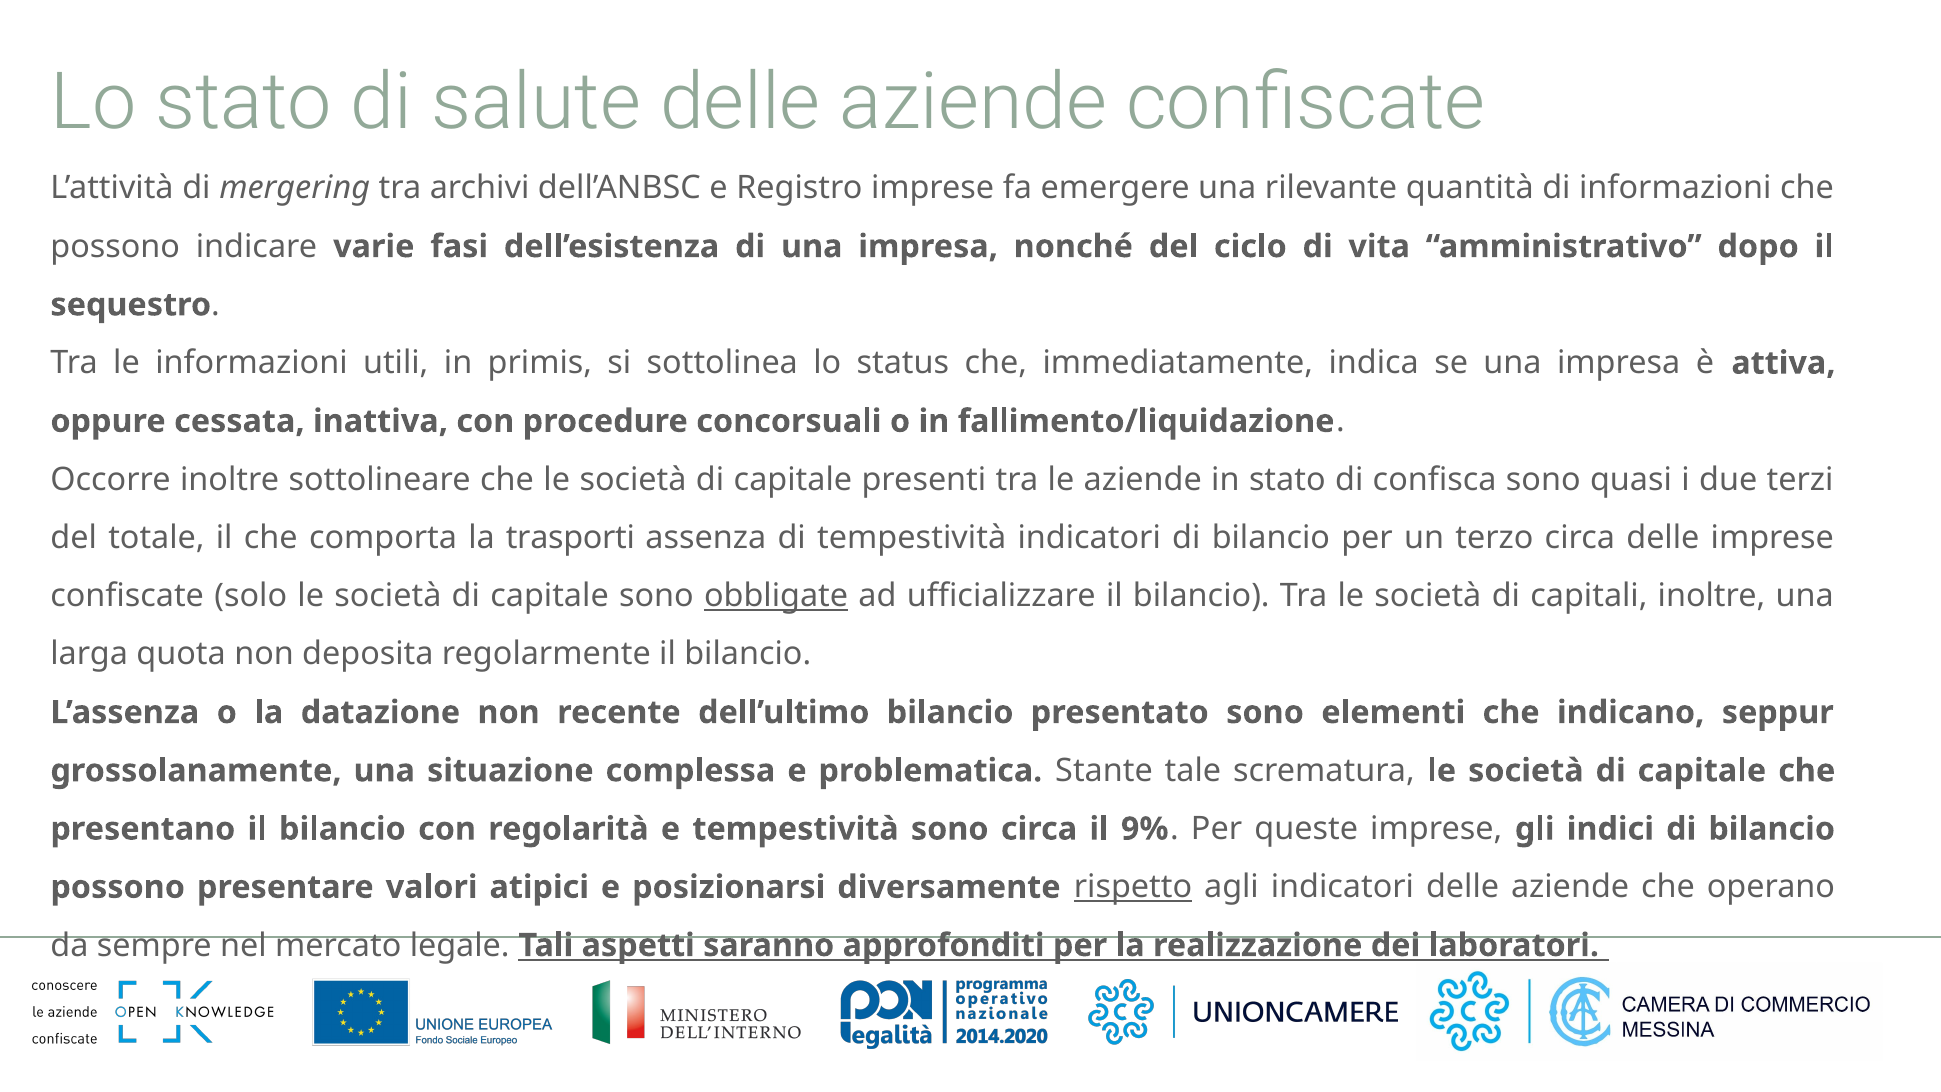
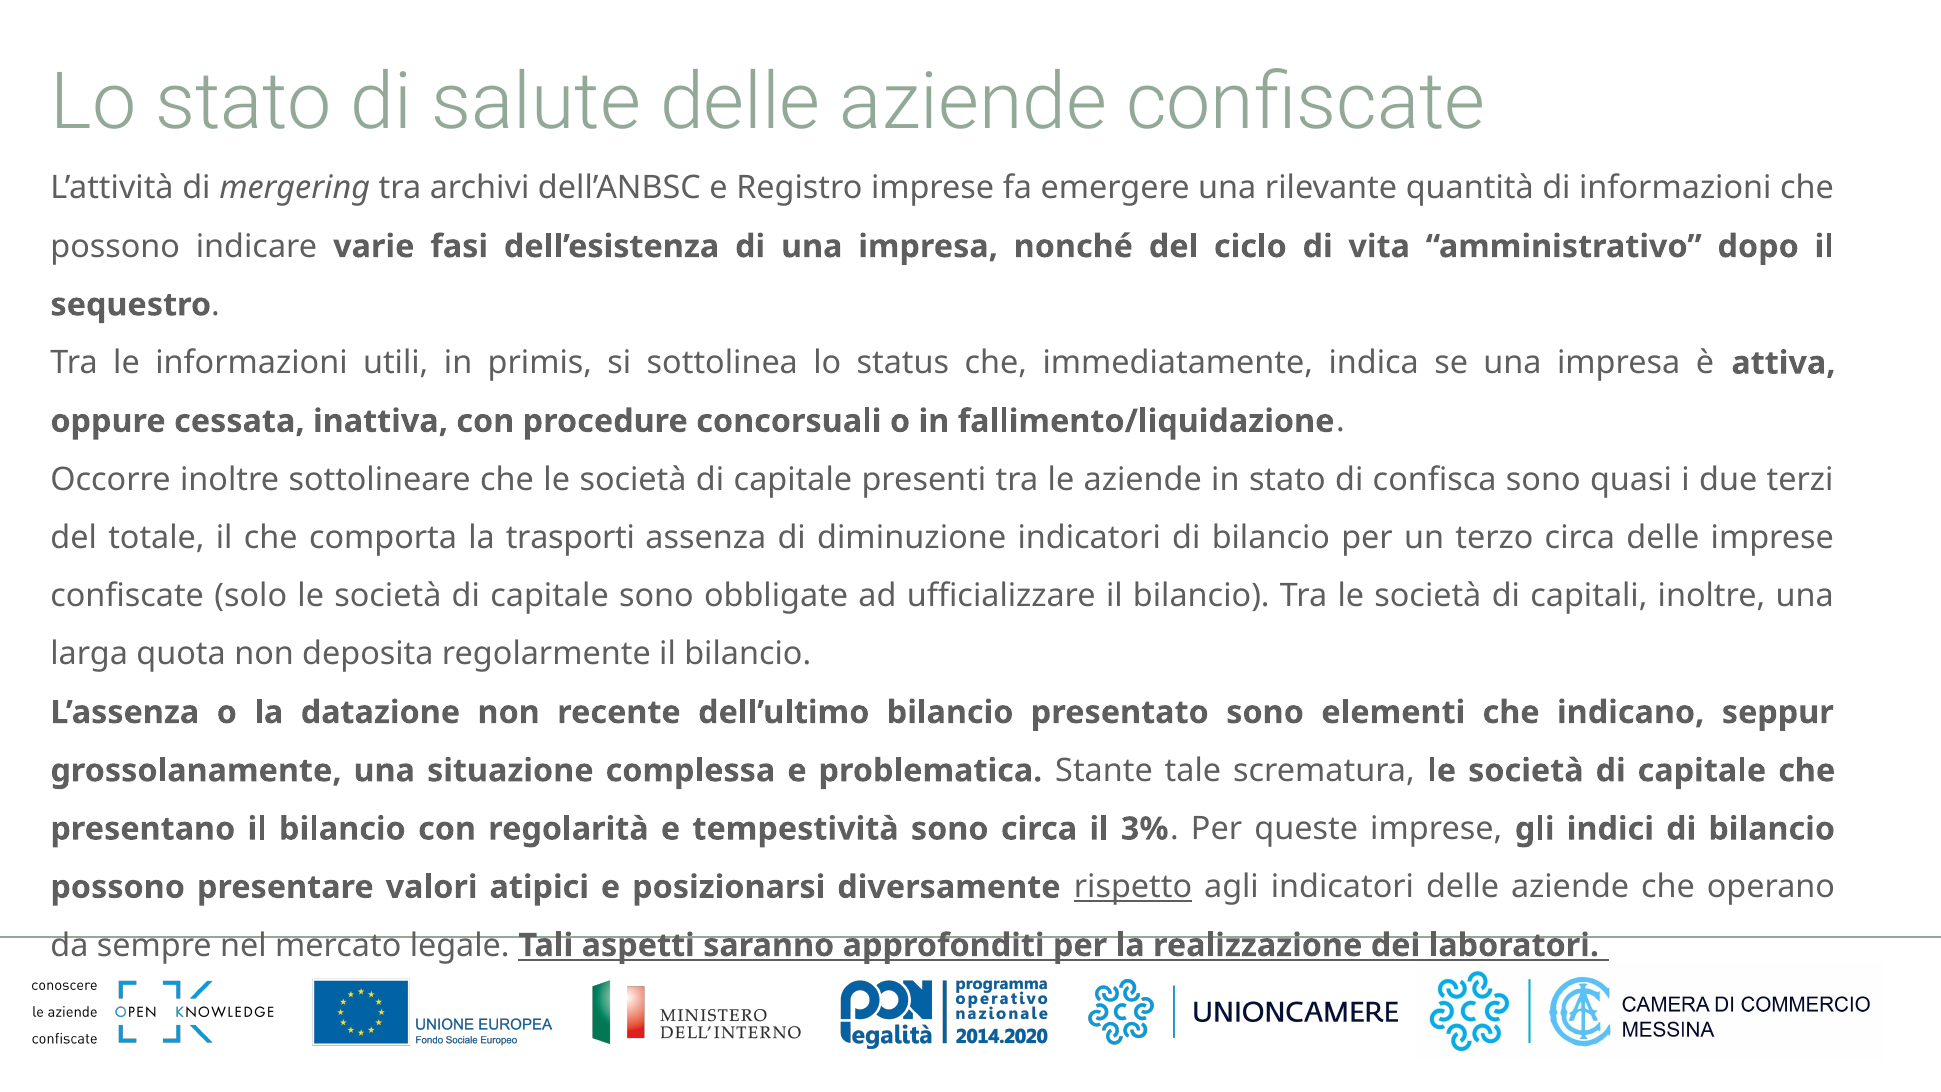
di tempestività: tempestività -> diminuzione
obbligate underline: present -> none
9%: 9% -> 3%
